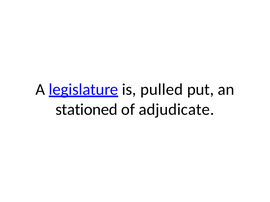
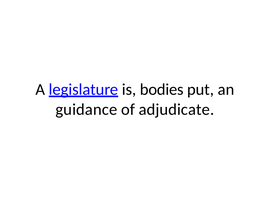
pulled: pulled -> bodies
stationed: stationed -> guidance
